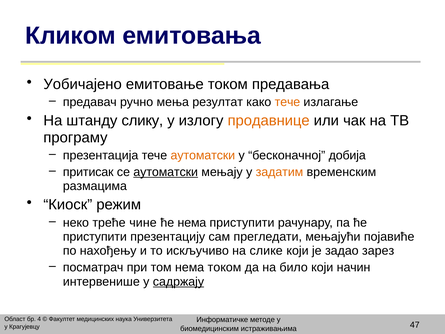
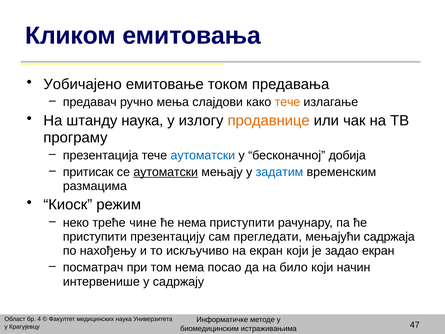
резултат: резултат -> слајдови
штанду слику: слику -> наука
аутоматски at (203, 155) colour: orange -> blue
задатим colour: orange -> blue
појавиће: појавиће -> садржаја
на слике: слике -> екран
задао зарез: зарез -> екран
нема током: током -> посао
садржају underline: present -> none
